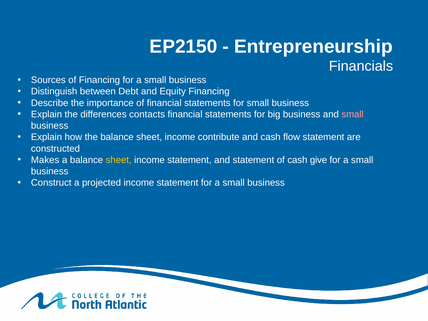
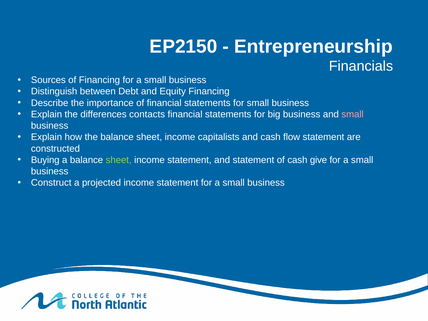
contribute: contribute -> capitalists
Makes: Makes -> Buying
sheet at (119, 160) colour: yellow -> light green
